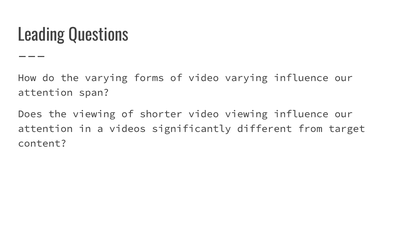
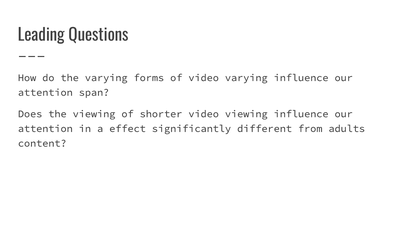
videos: videos -> effect
target: target -> adults
